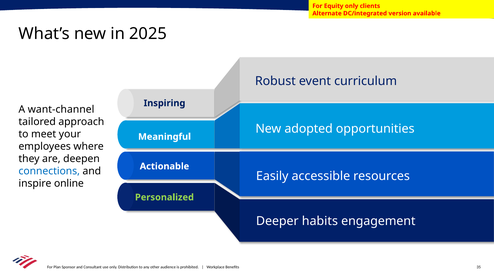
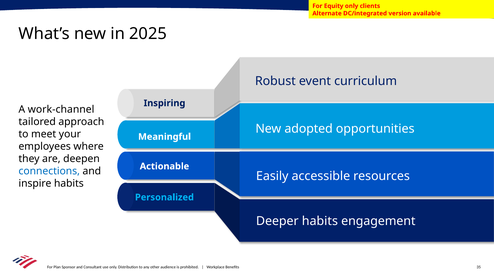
want-channel: want-channel -> work-channel
inspire online: online -> habits
Personalized colour: light green -> light blue
